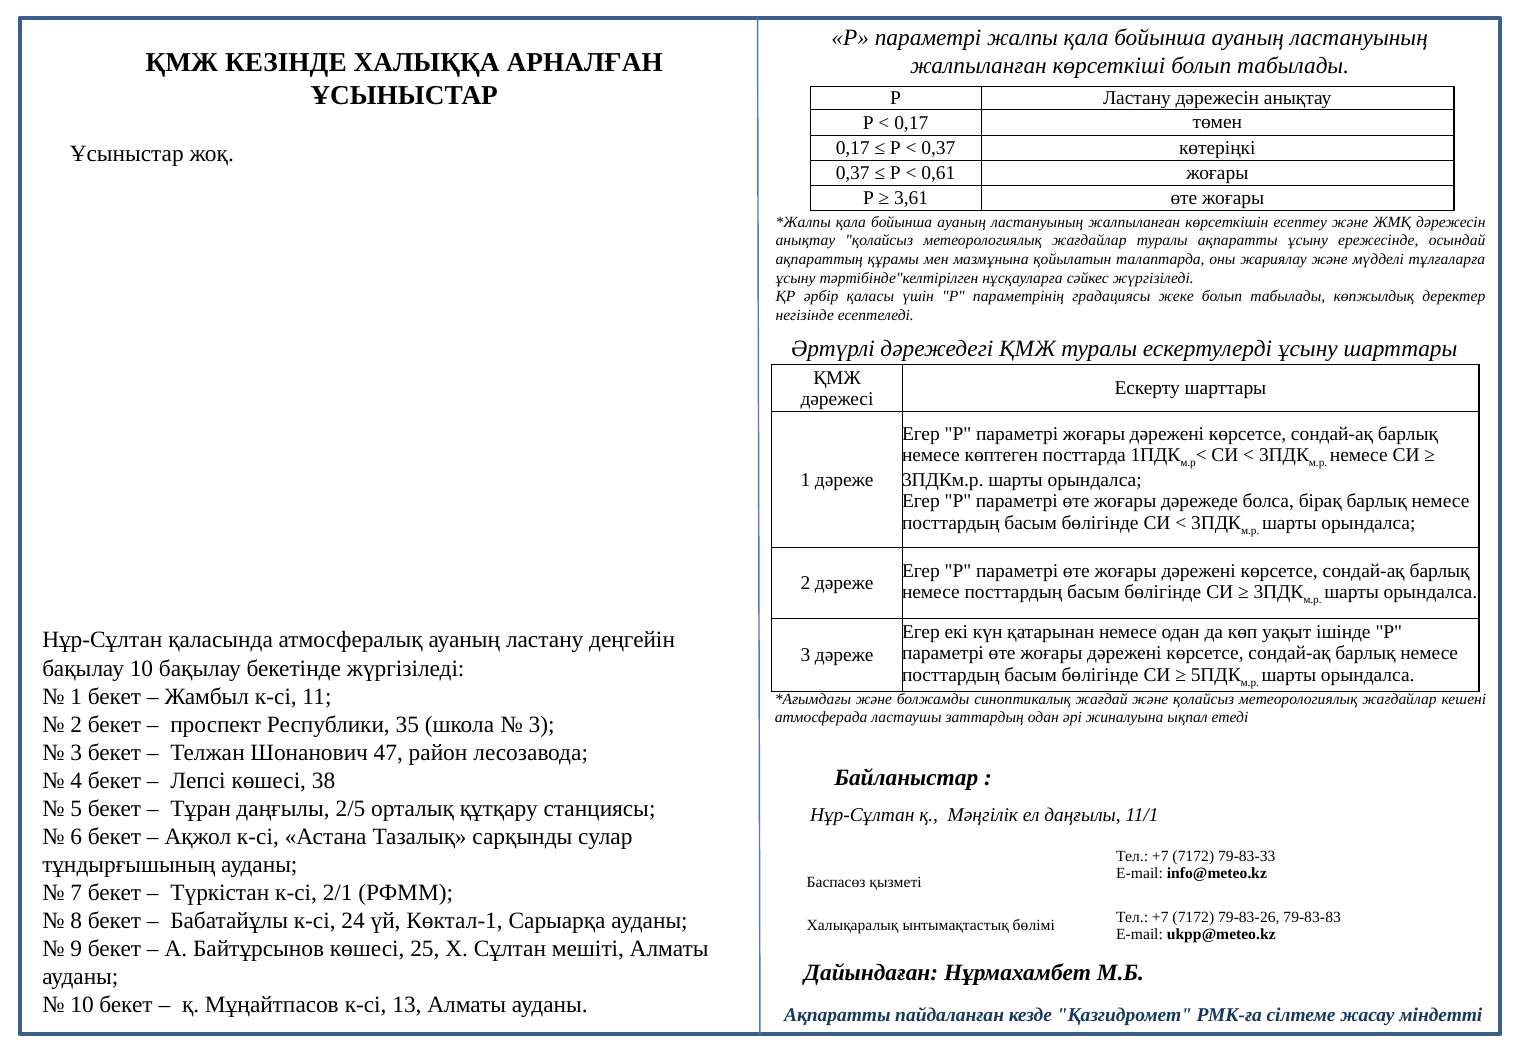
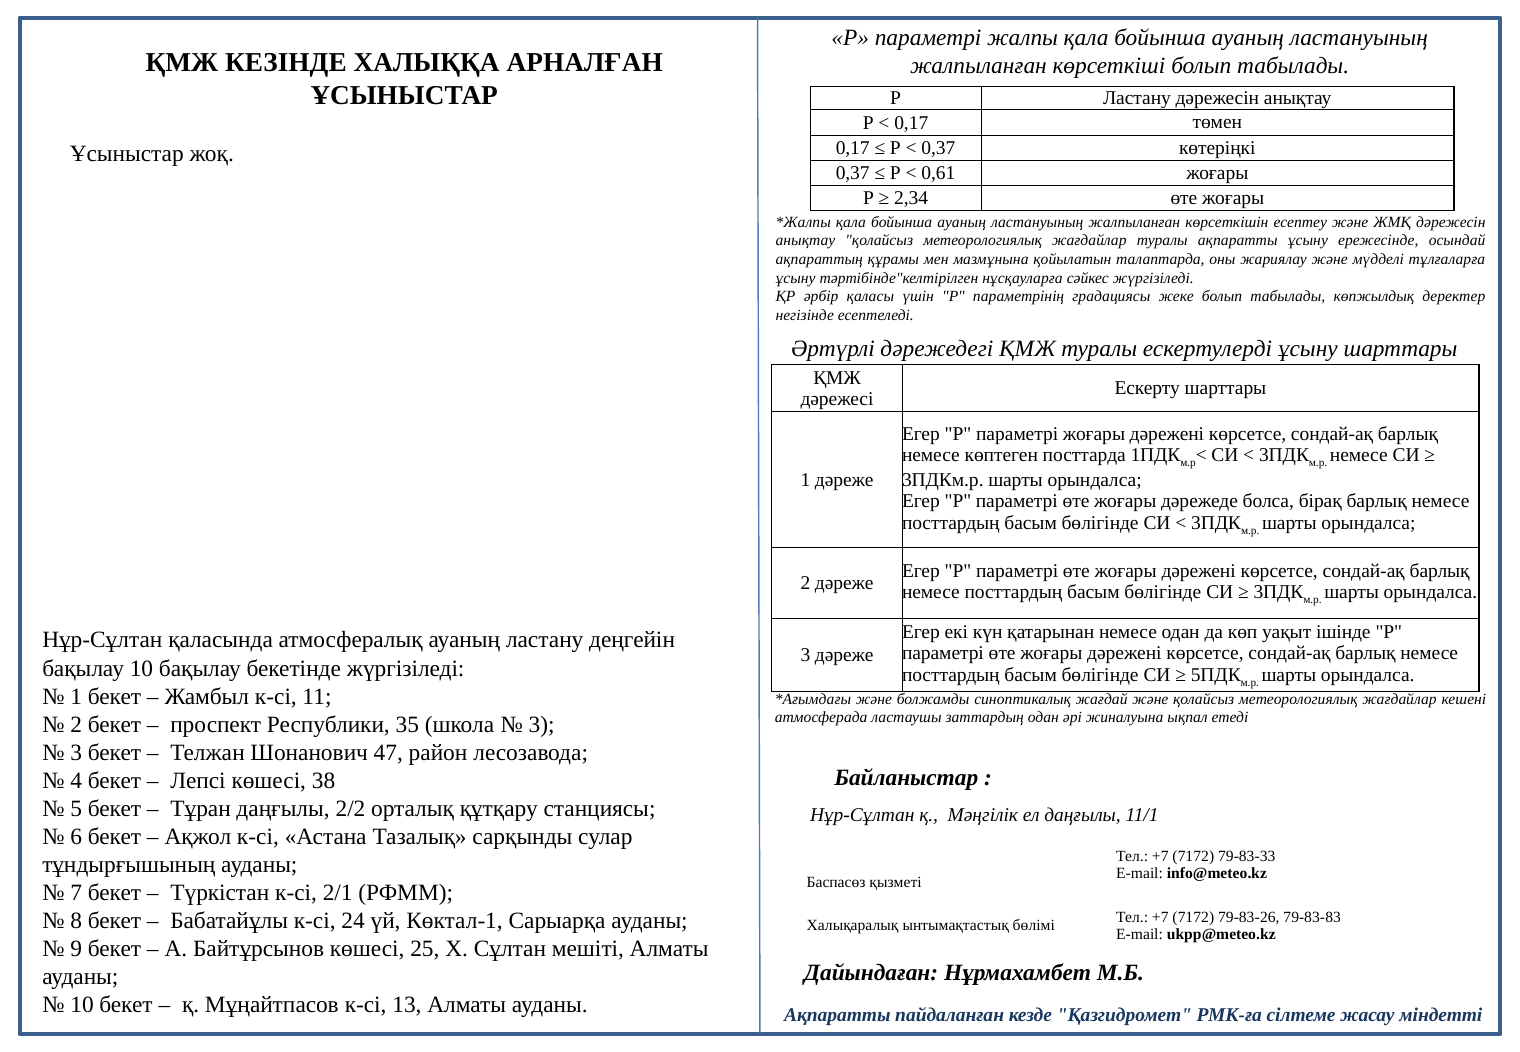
3,61: 3,61 -> 2,34
2/5: 2/5 -> 2/2
